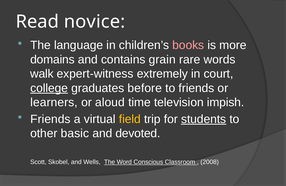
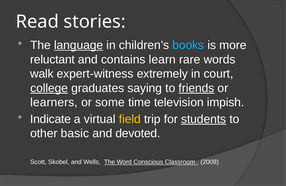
novice: novice -> stories
language underline: none -> present
books colour: pink -> light blue
domains: domains -> reluctant
grain: grain -> learn
before: before -> saying
friends at (196, 88) underline: none -> present
aloud: aloud -> some
Friends at (50, 119): Friends -> Indicate
